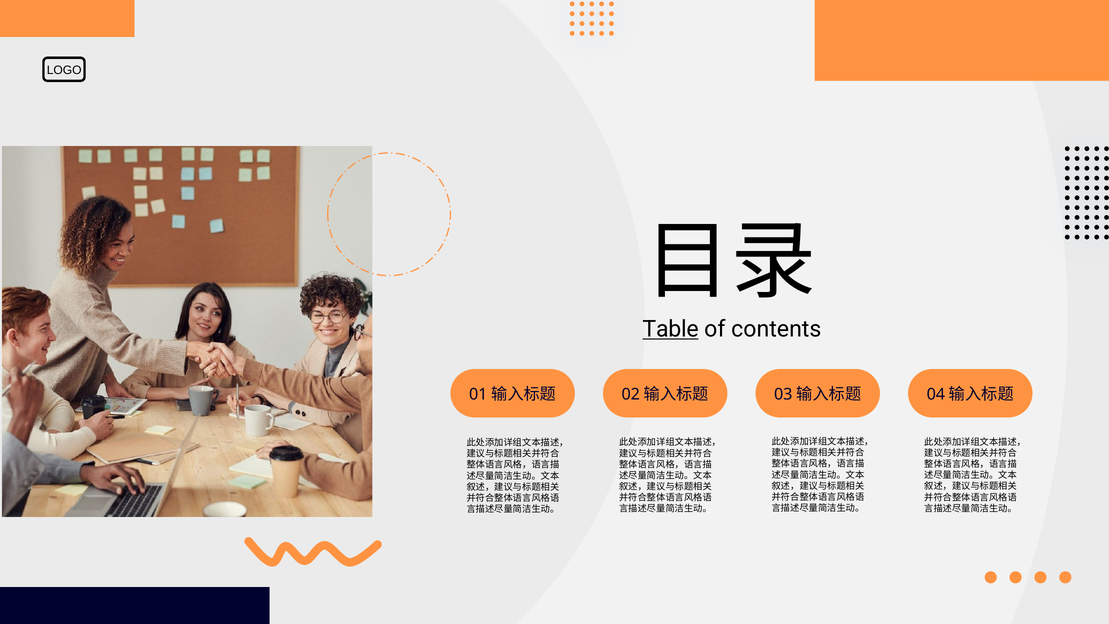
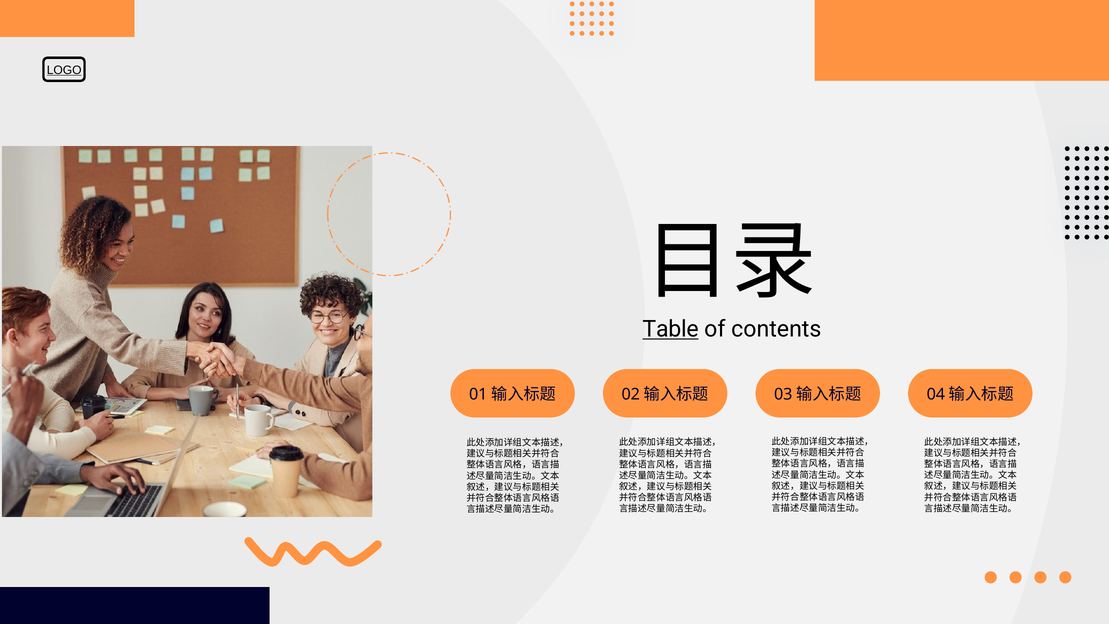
LOGO underline: none -> present
